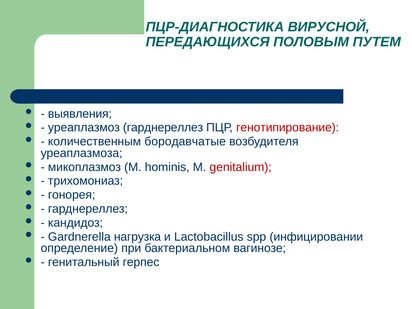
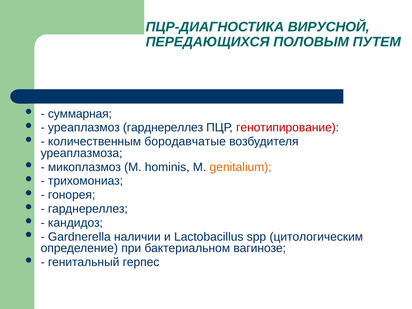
выявления: выявления -> суммарная
genitalium colour: red -> orange
нагрузка: нагрузка -> наличии
инфицировании: инфицировании -> цитологическим
